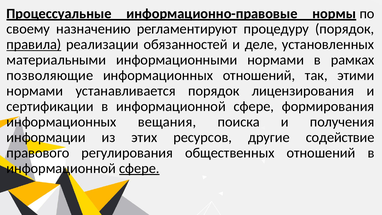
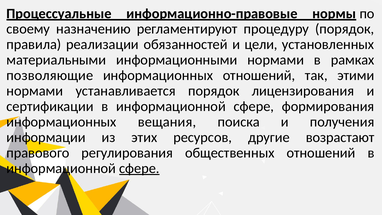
правила underline: present -> none
деле: деле -> цели
содействие: содействие -> возрастают
